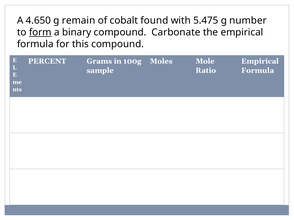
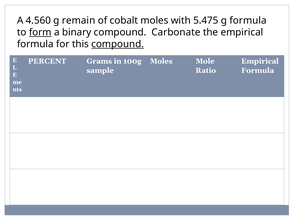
4.650: 4.650 -> 4.560
cobalt found: found -> moles
g number: number -> formula
compound at (118, 44) underline: none -> present
